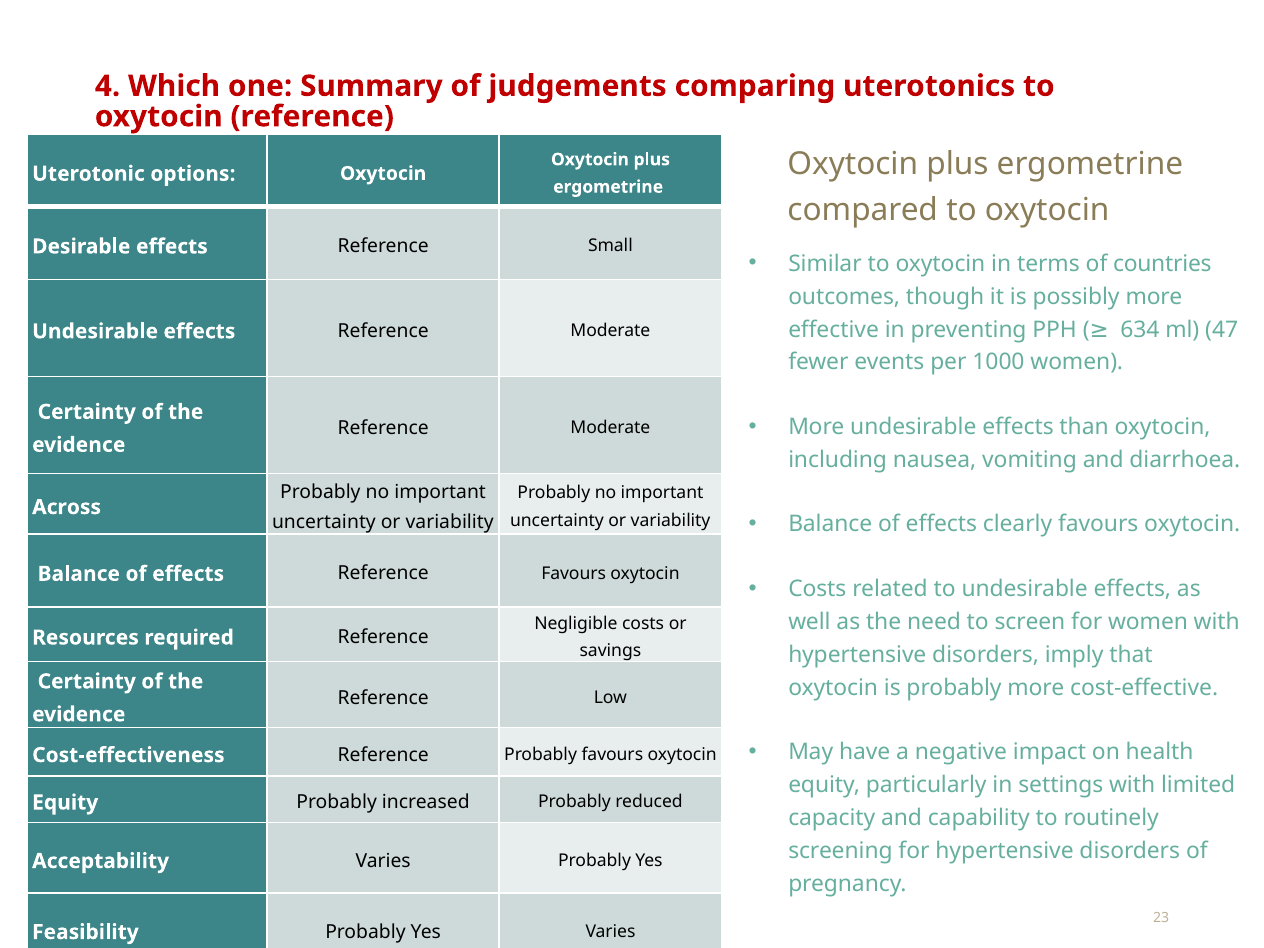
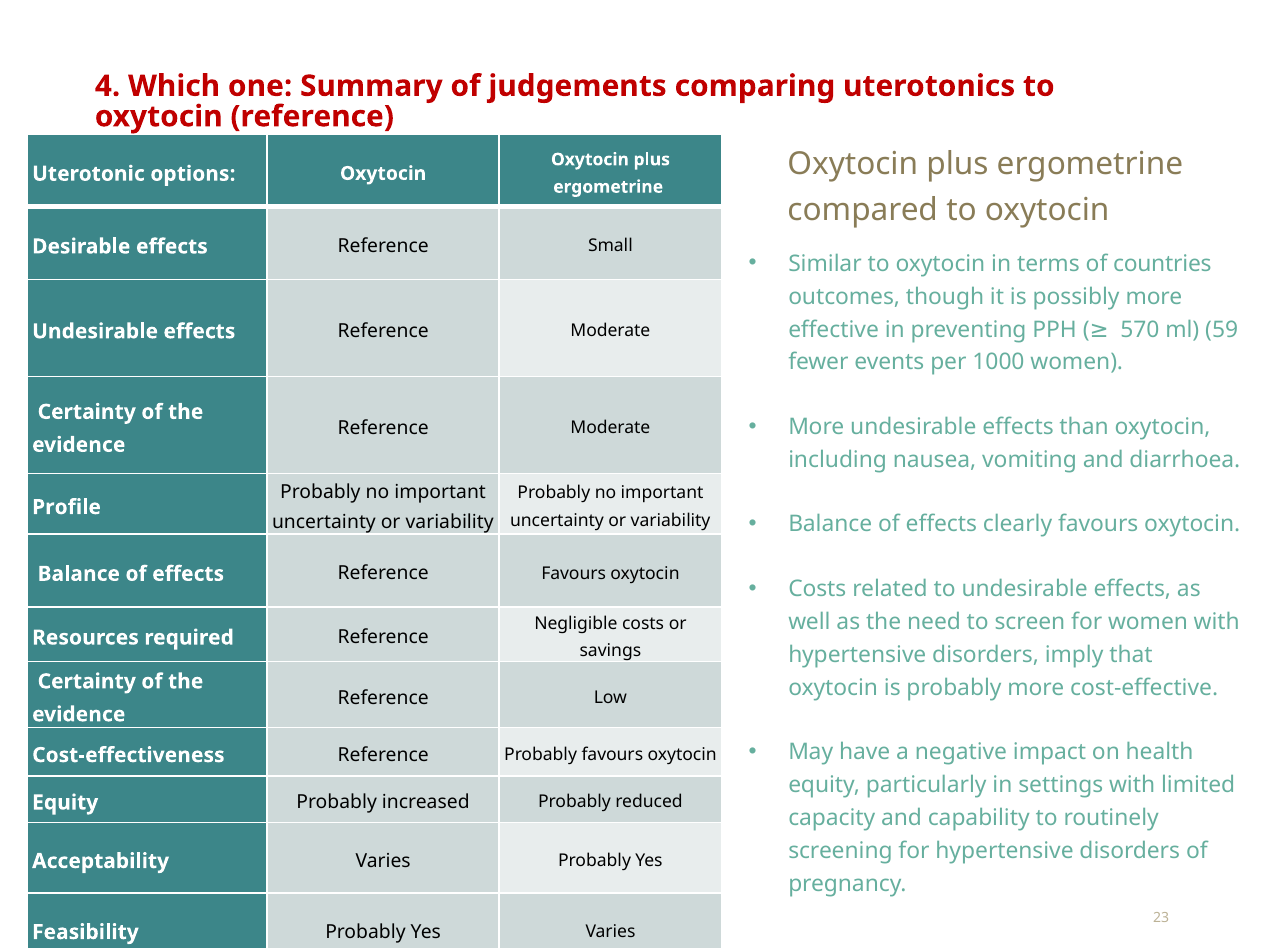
634: 634 -> 570
47: 47 -> 59
Across: Across -> Profile
